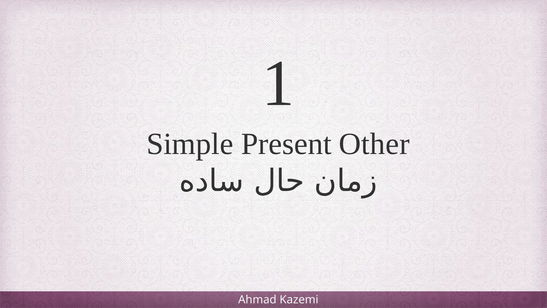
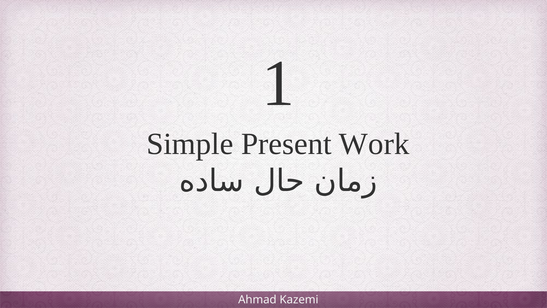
Other: Other -> Work
